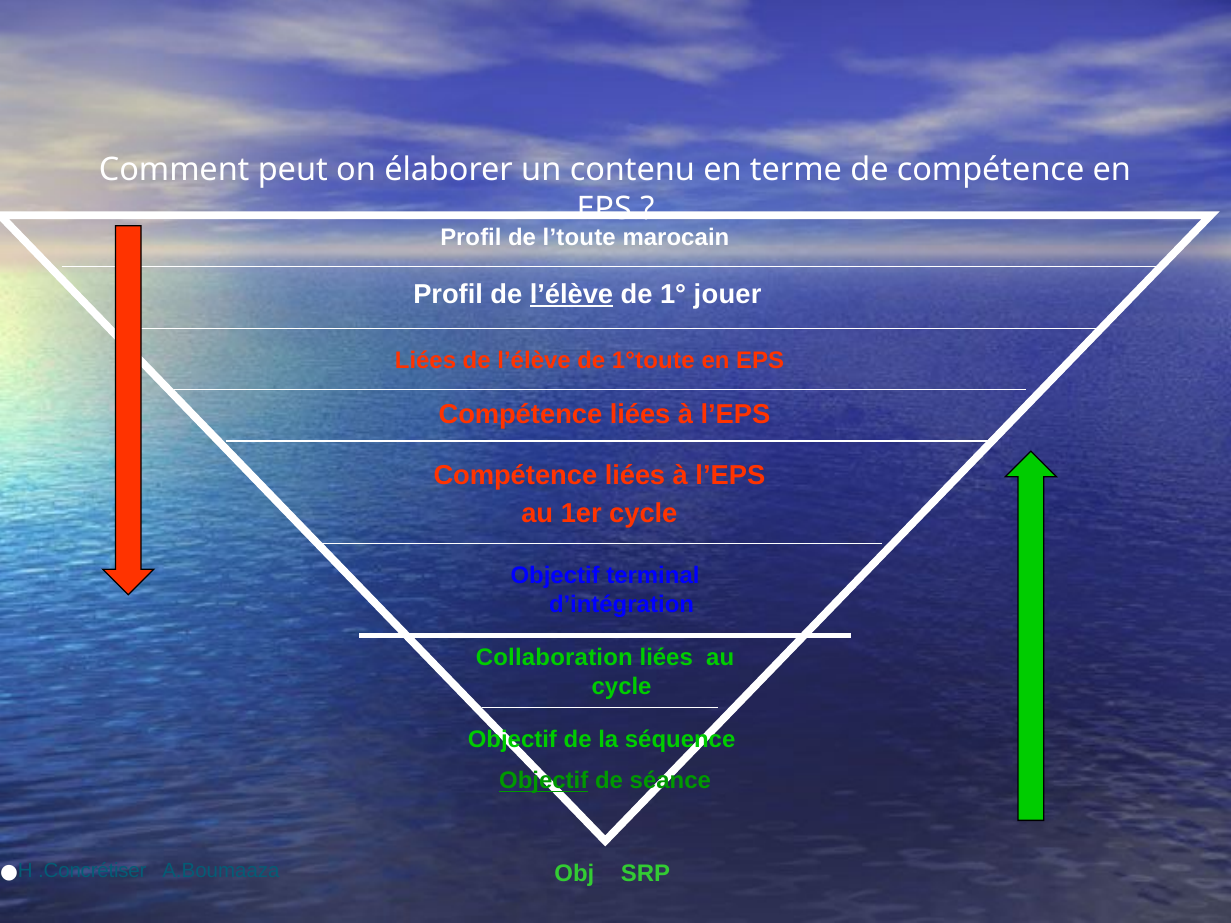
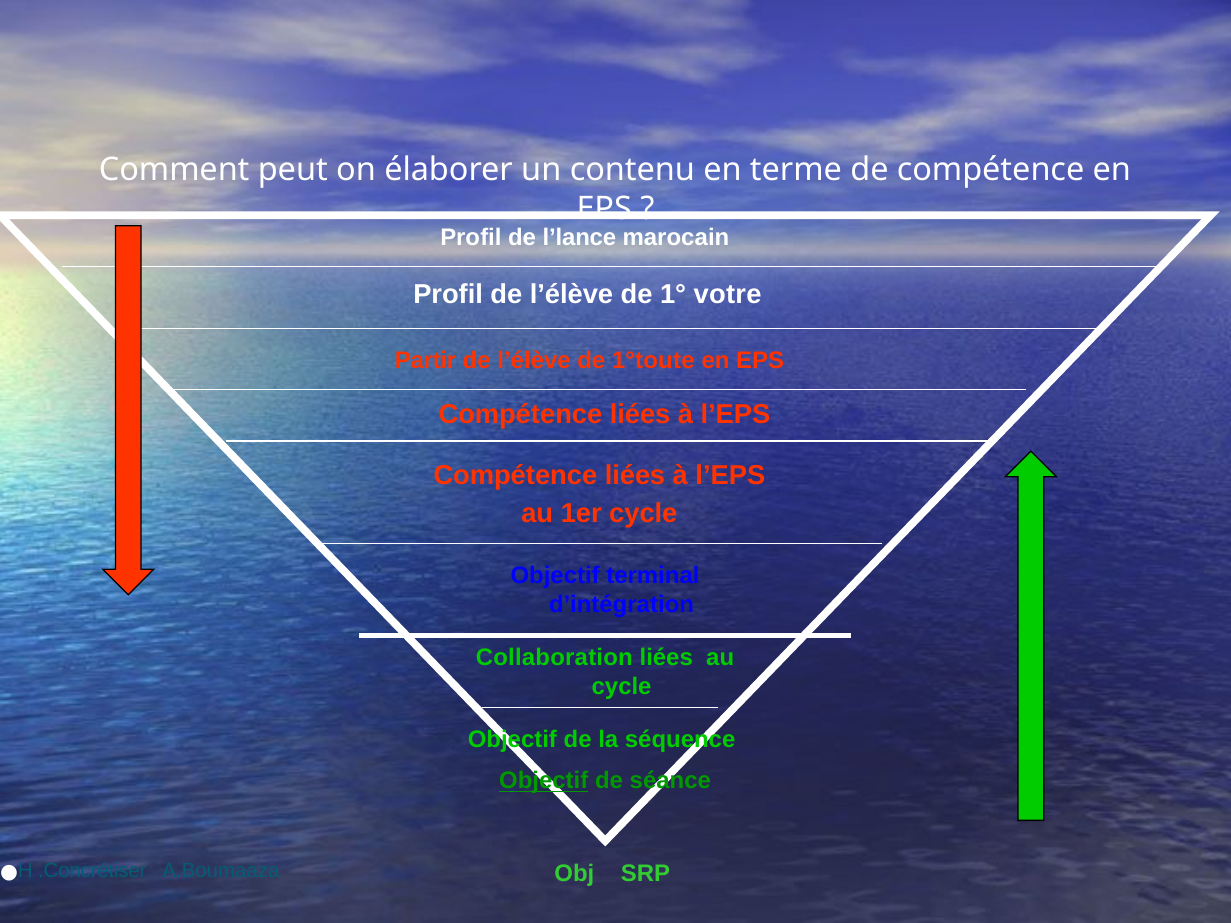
l’toute: l’toute -> l’lance
l’élève at (572, 295) underline: present -> none
jouer: jouer -> votre
Liées at (426, 361): Liées -> Partir
